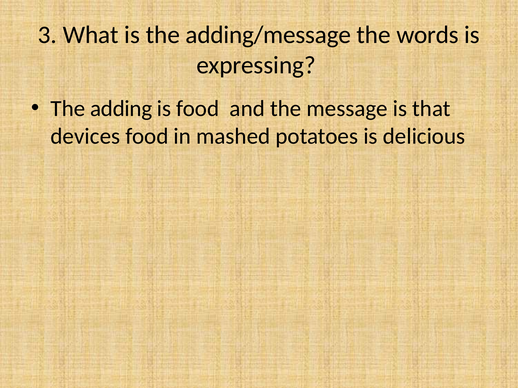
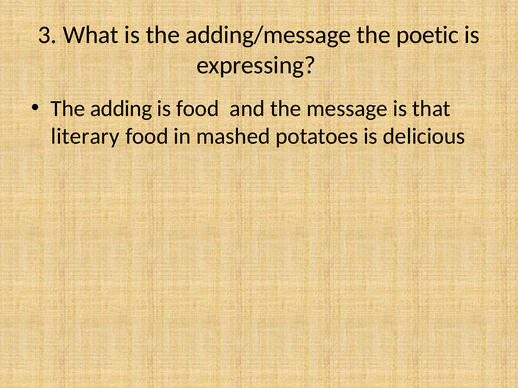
words: words -> poetic
devices: devices -> literary
